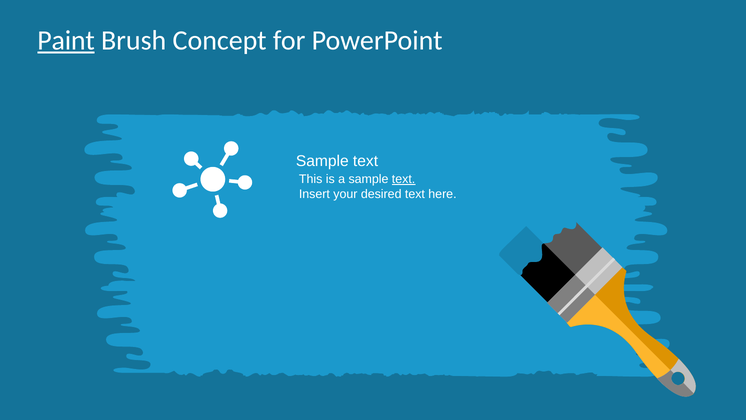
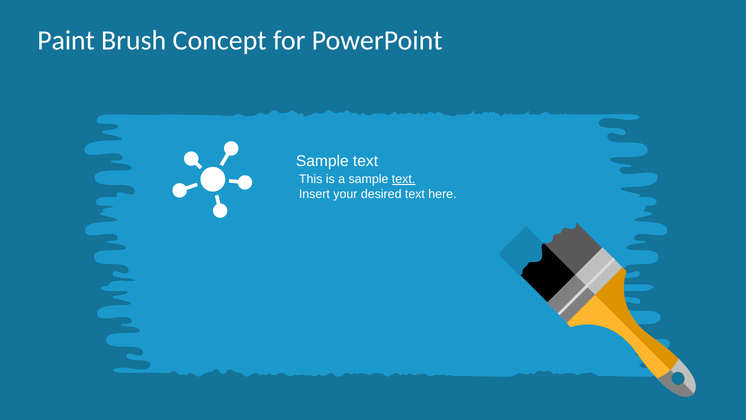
Paint underline: present -> none
